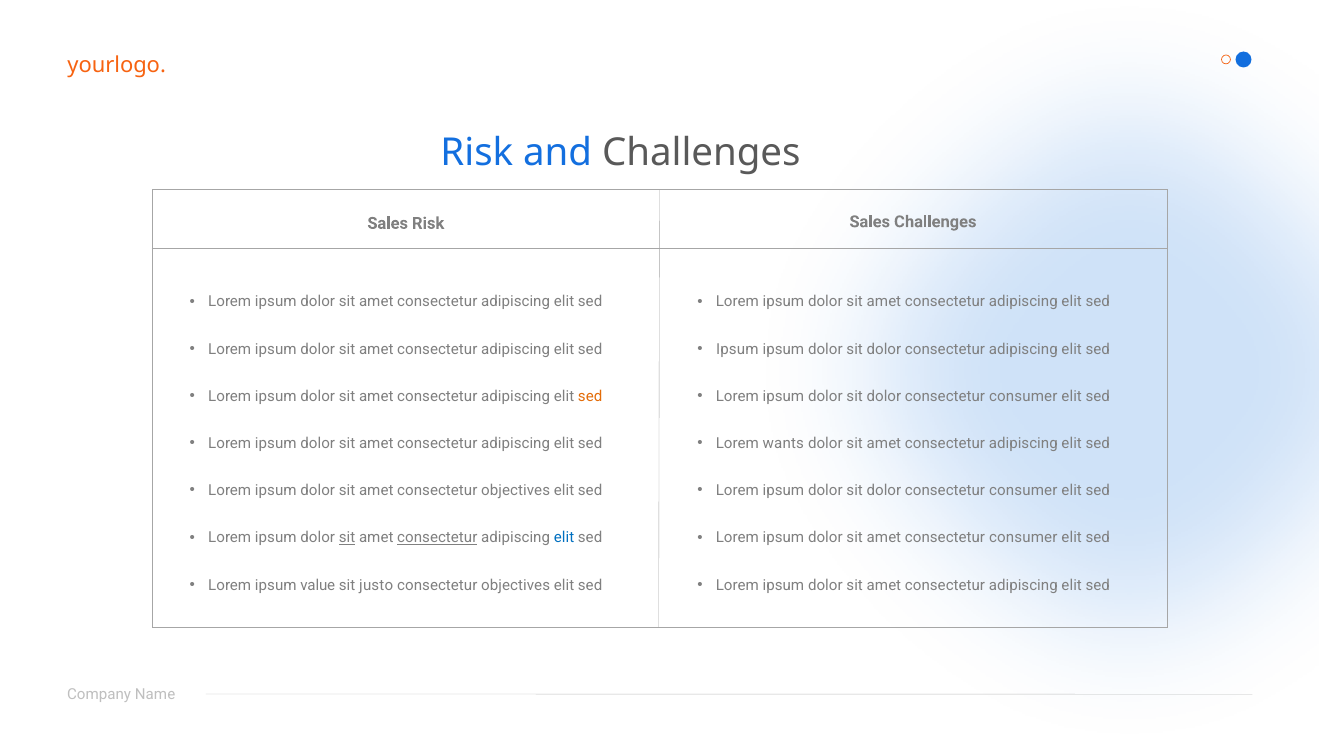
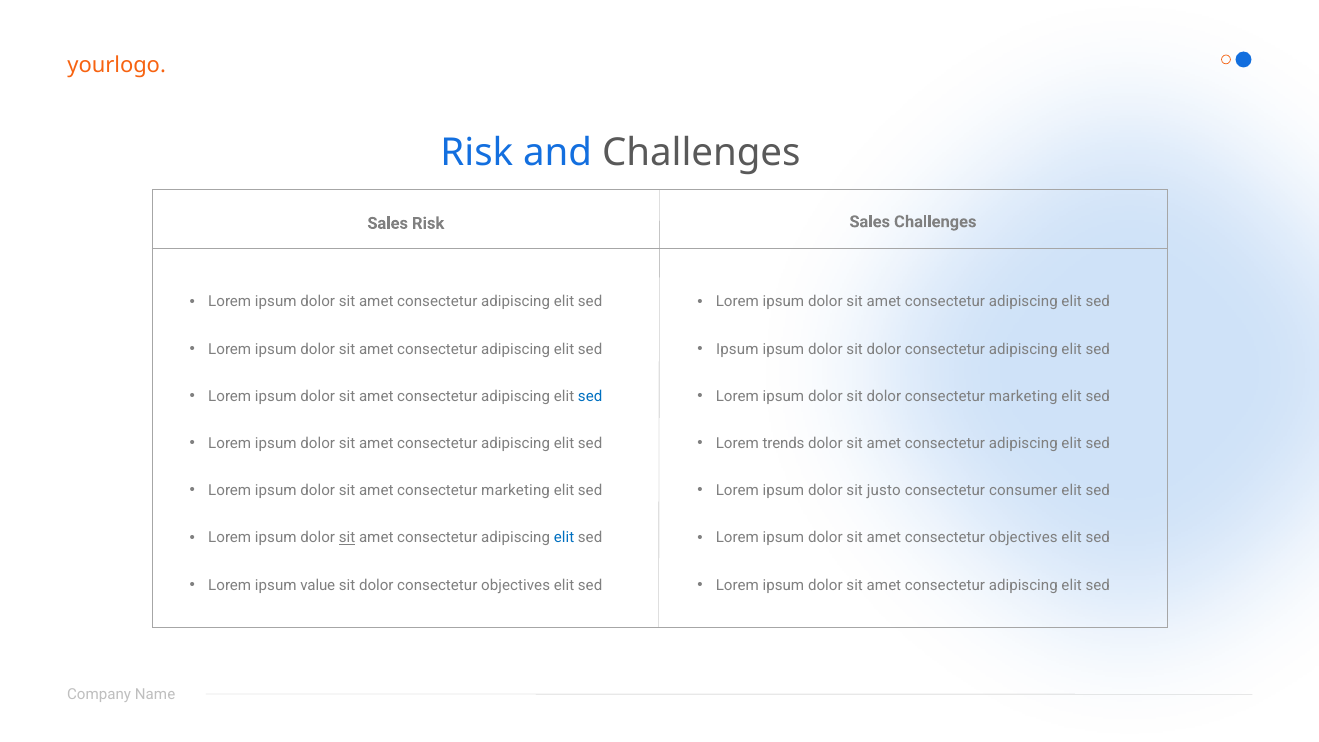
sed at (590, 396) colour: orange -> blue
consumer at (1023, 396): consumer -> marketing
wants: wants -> trends
amet consectetur objectives: objectives -> marketing
dolor at (884, 491): dolor -> justo
consectetur at (437, 538) underline: present -> none
amet consectetur consumer: consumer -> objectives
justo at (376, 585): justo -> dolor
